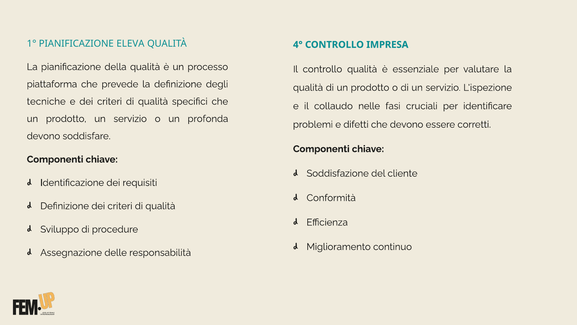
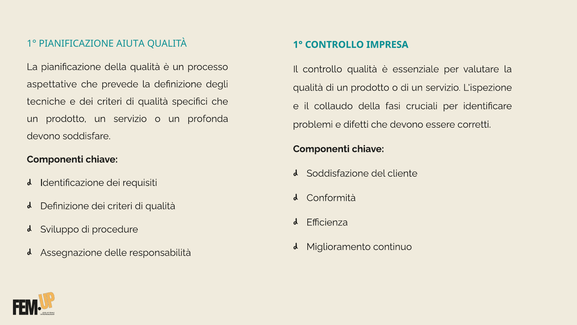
ELEVA: ELEVA -> AIUTA
4° at (298, 45): 4° -> 1°
piattaforma: piattaforma -> aspettative
collaudo nelle: nelle -> della
